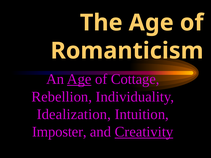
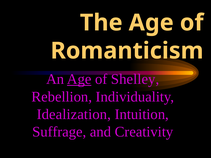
Cottage: Cottage -> Shelley
Imposter: Imposter -> Suffrage
Creativity underline: present -> none
